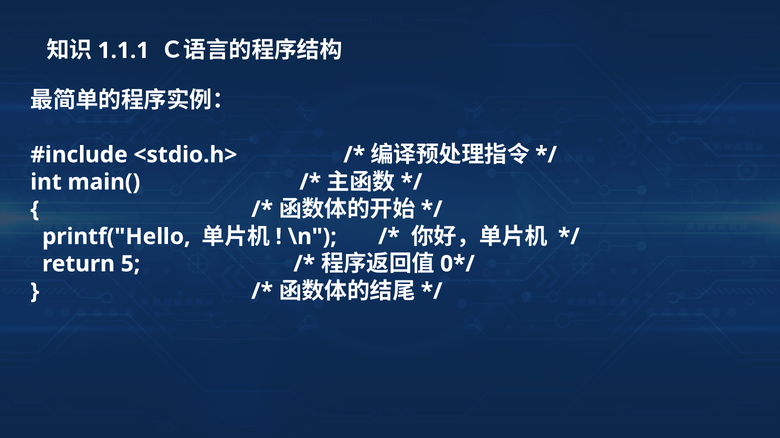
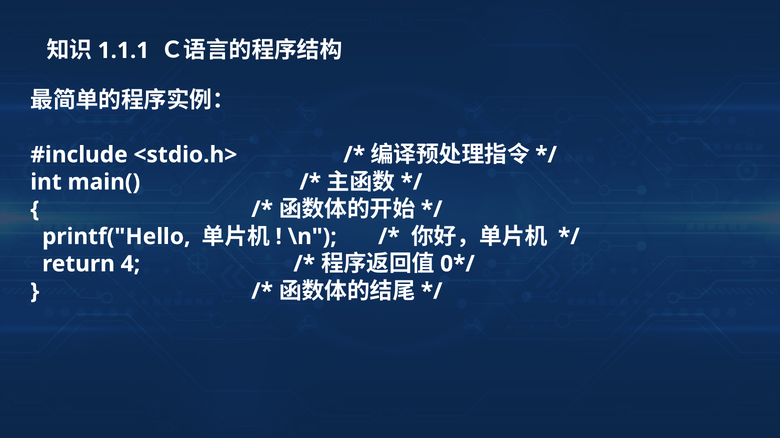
5: 5 -> 4
